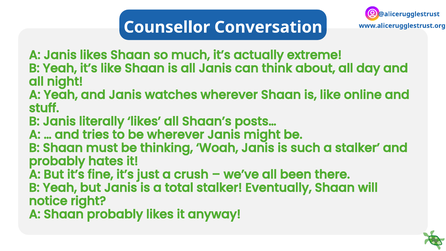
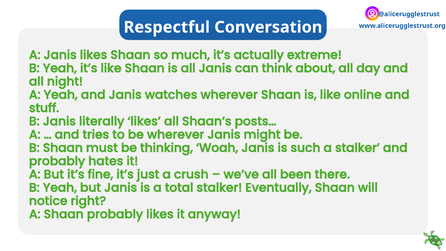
Counsellor: Counsellor -> Respectful
